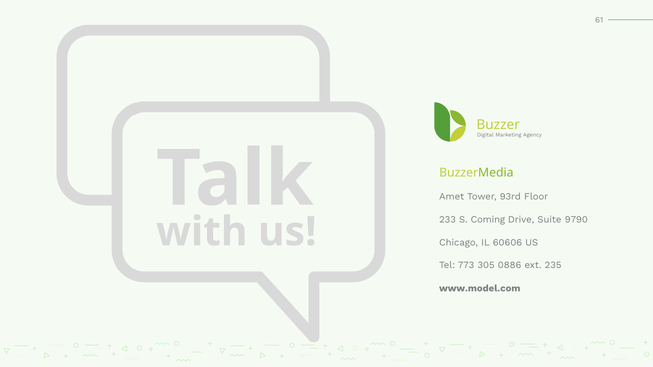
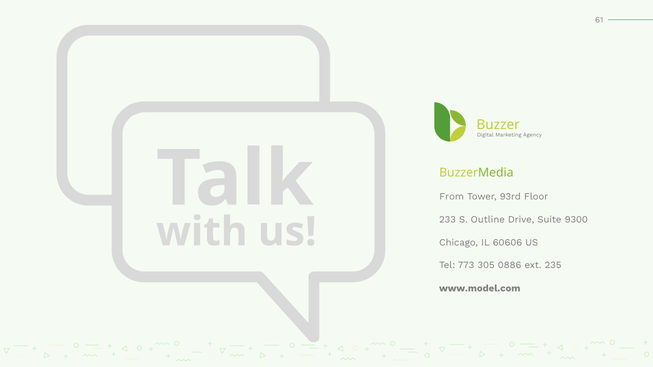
Amet: Amet -> From
Coming: Coming -> Outline
9790: 9790 -> 9300
